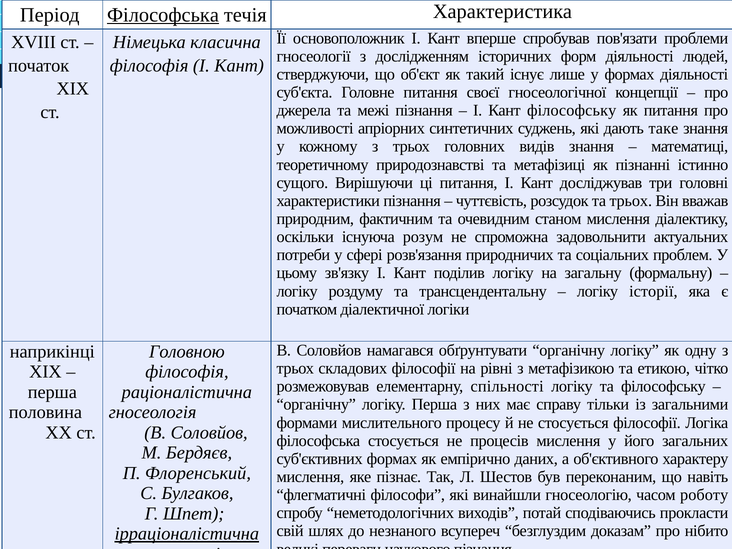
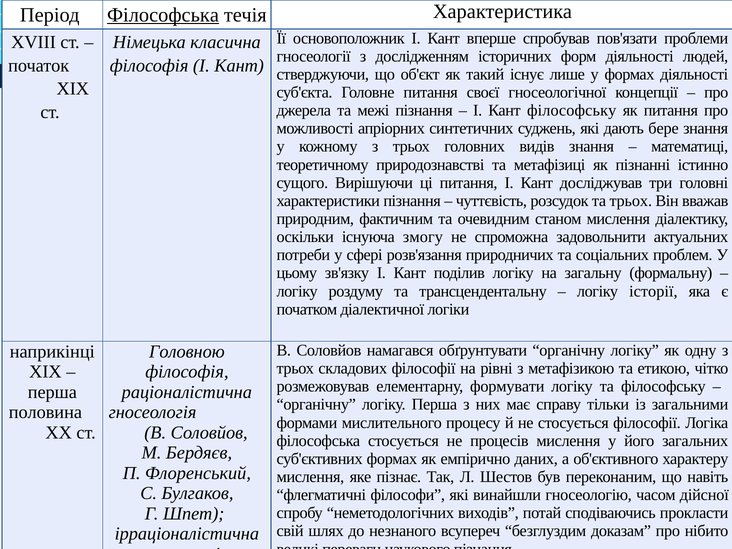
таке: таке -> бере
розум: розум -> змогу
спільності: спільності -> формувати
роботу: роботу -> дійсної
ірраціоналістична underline: present -> none
